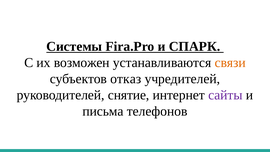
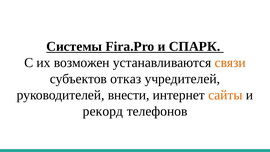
снятие: снятие -> внести
сайты colour: purple -> orange
письма: письма -> рекорд
